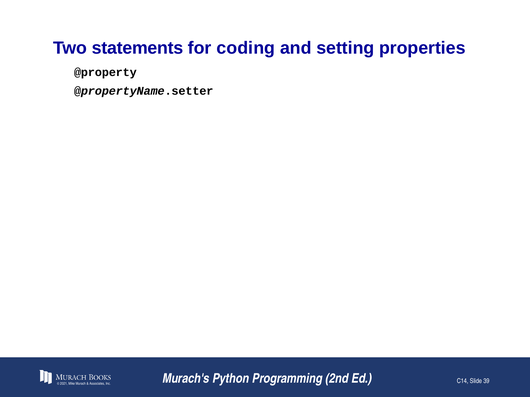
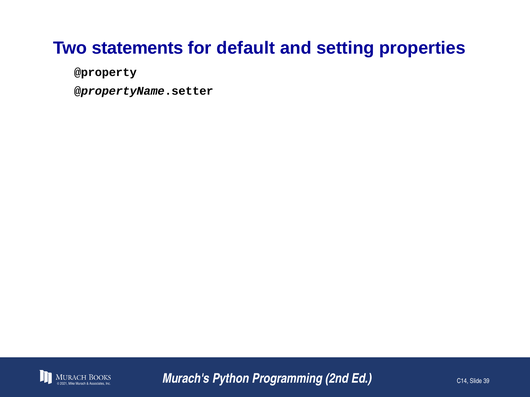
coding: coding -> default
